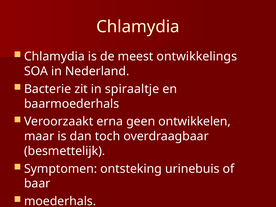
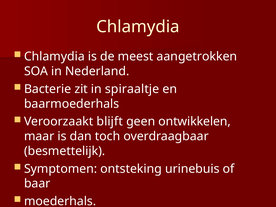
ontwikkelings: ontwikkelings -> aangetrokken
erna: erna -> blijft
